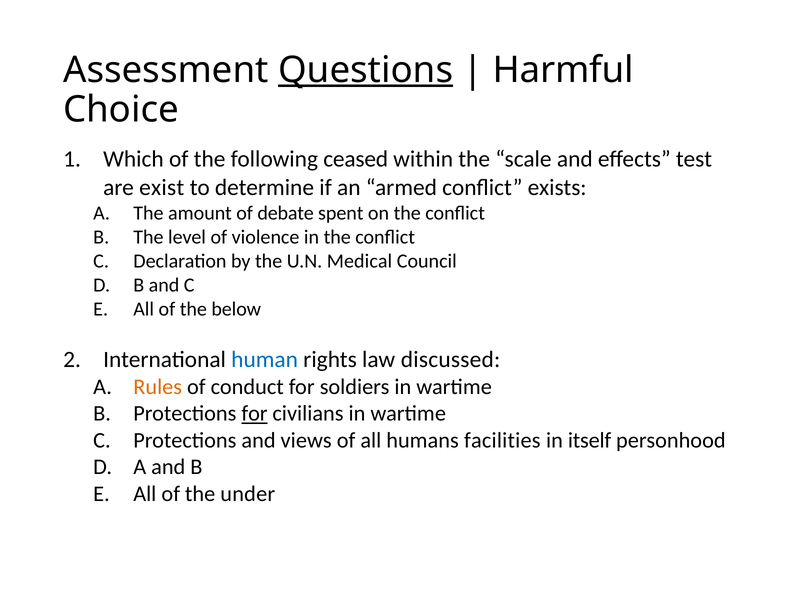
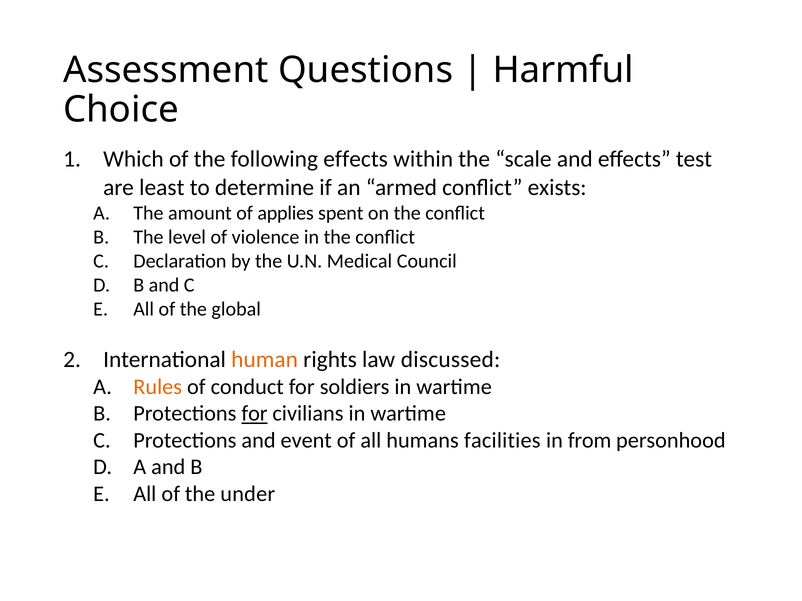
Questions underline: present -> none
following ceased: ceased -> effects
exist: exist -> least
debate: debate -> applies
below: below -> global
human colour: blue -> orange
views: views -> event
itself: itself -> from
